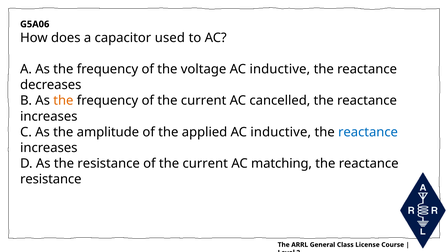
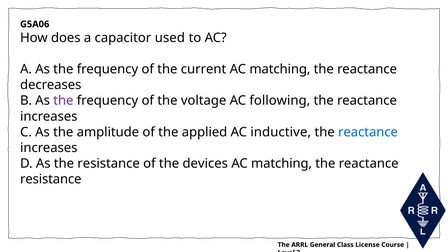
voltage: voltage -> current
inductive at (280, 69): inductive -> matching
the at (63, 101) colour: orange -> purple
frequency of the current: current -> voltage
cancelled: cancelled -> following
current at (205, 163): current -> devices
